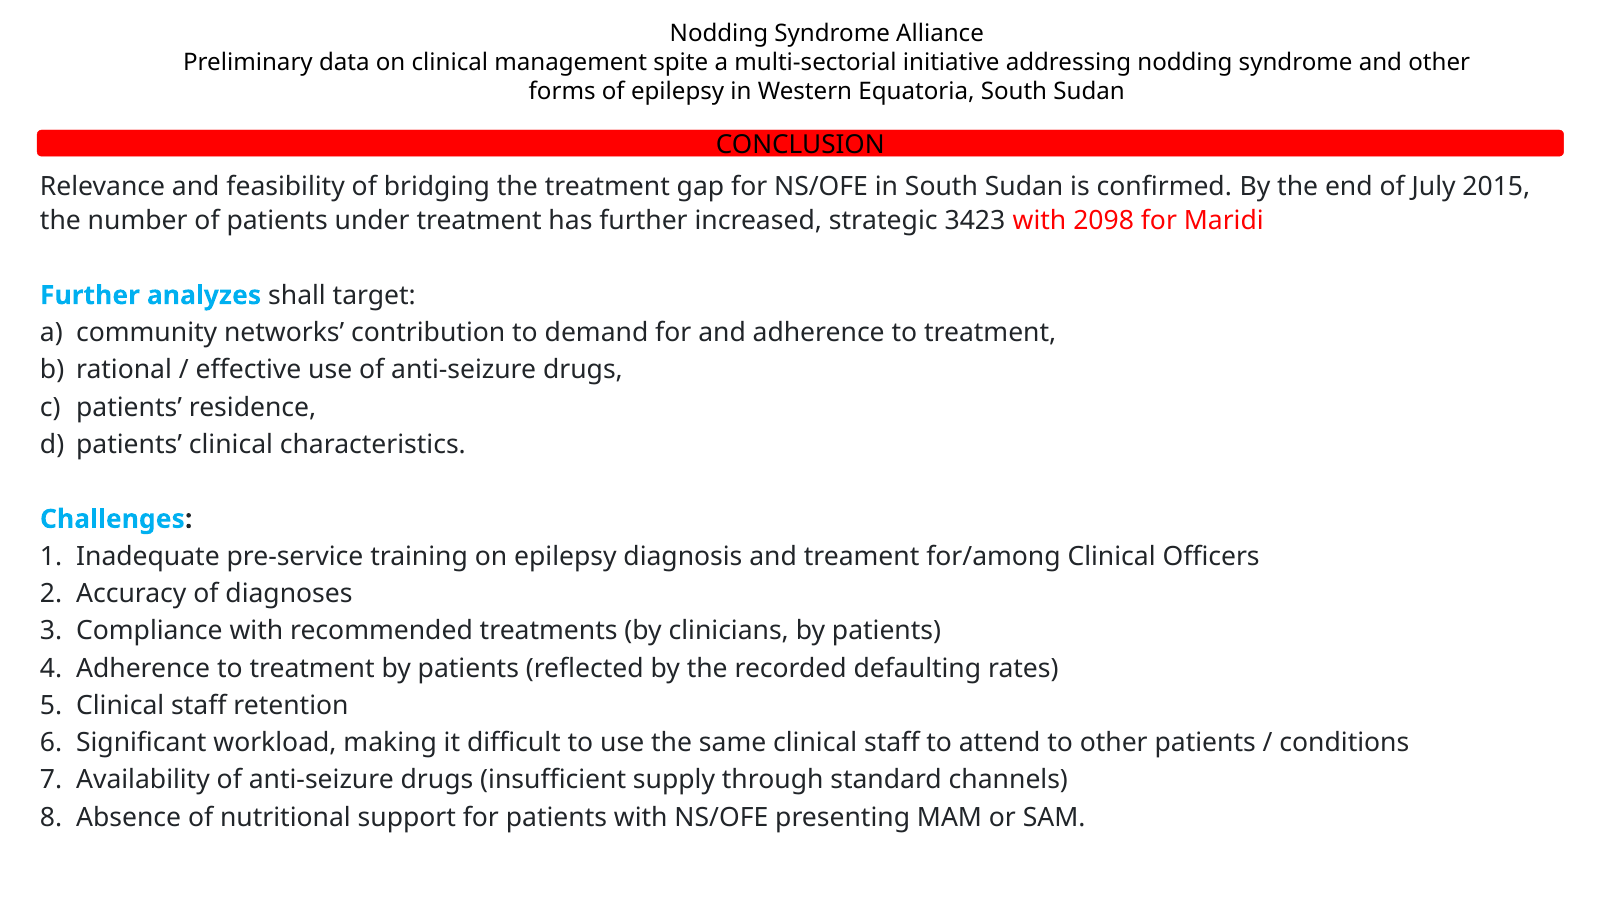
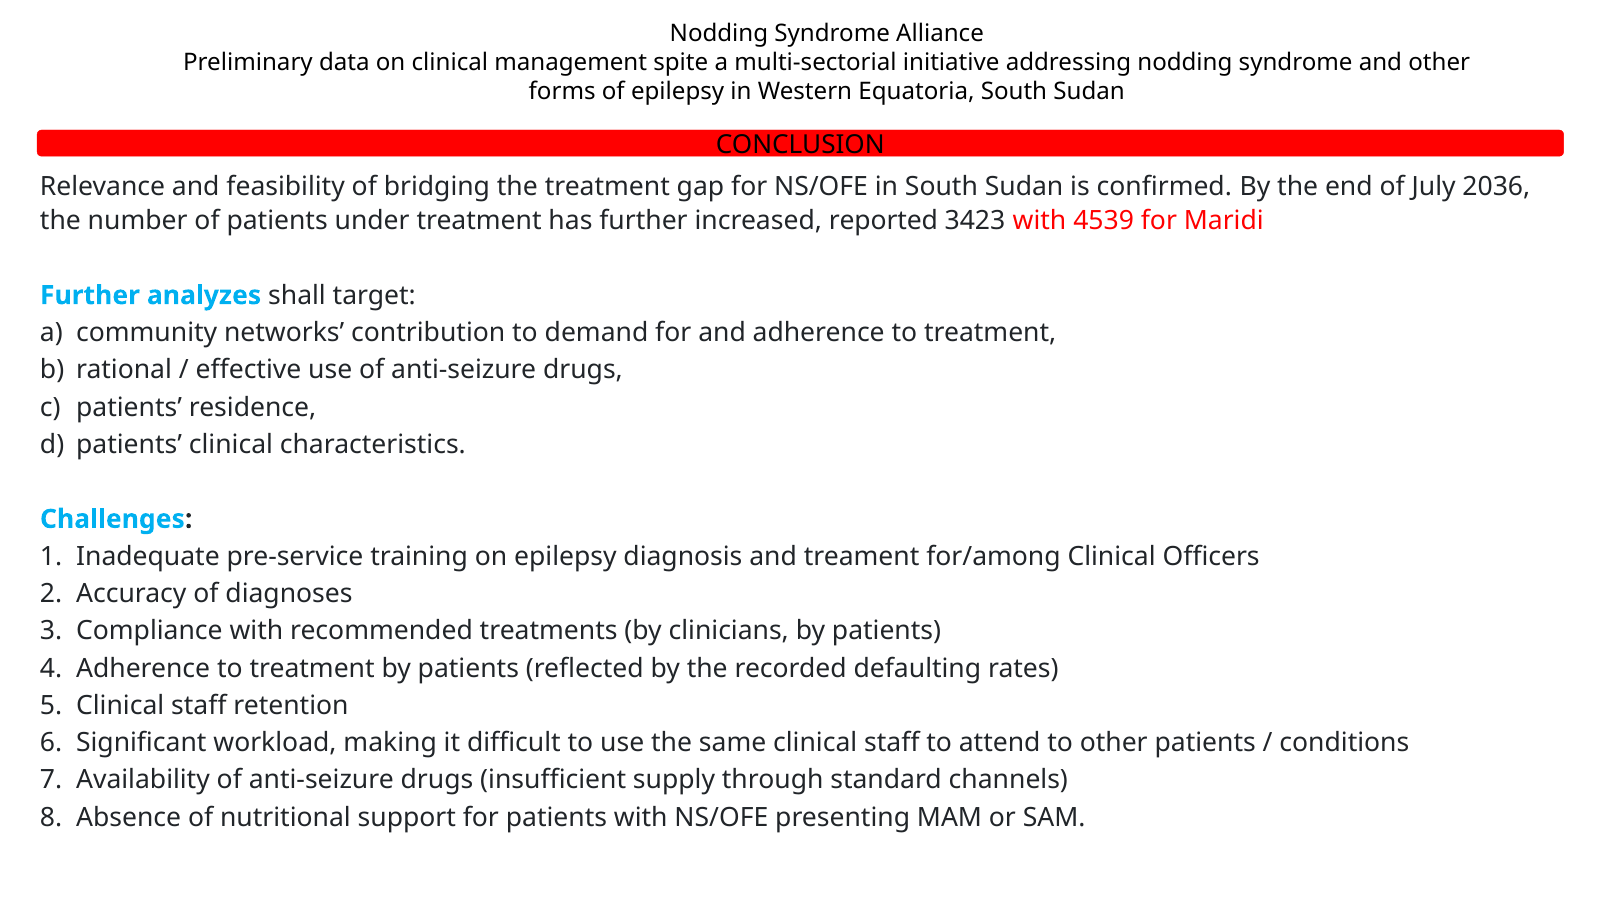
2015: 2015 -> 2036
strategic: strategic -> reported
2098: 2098 -> 4539
